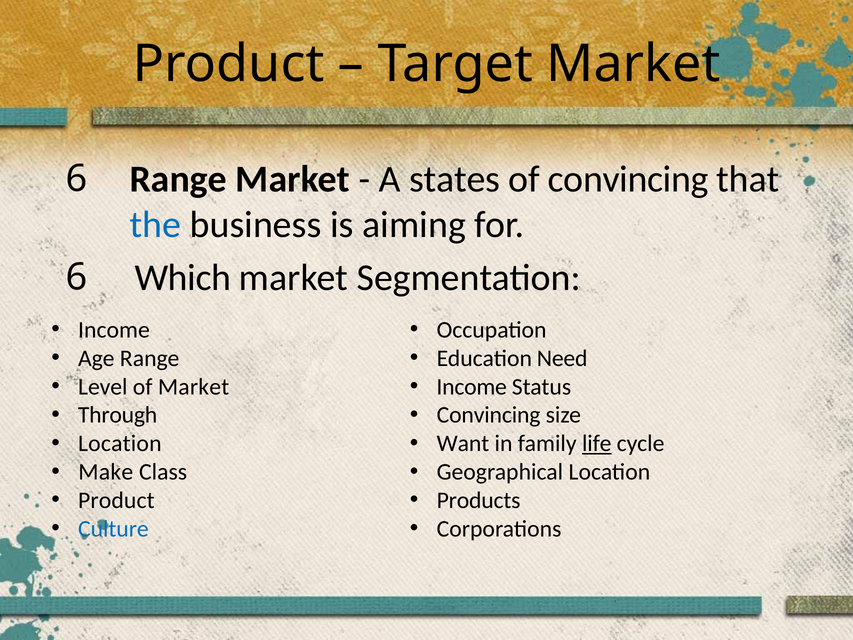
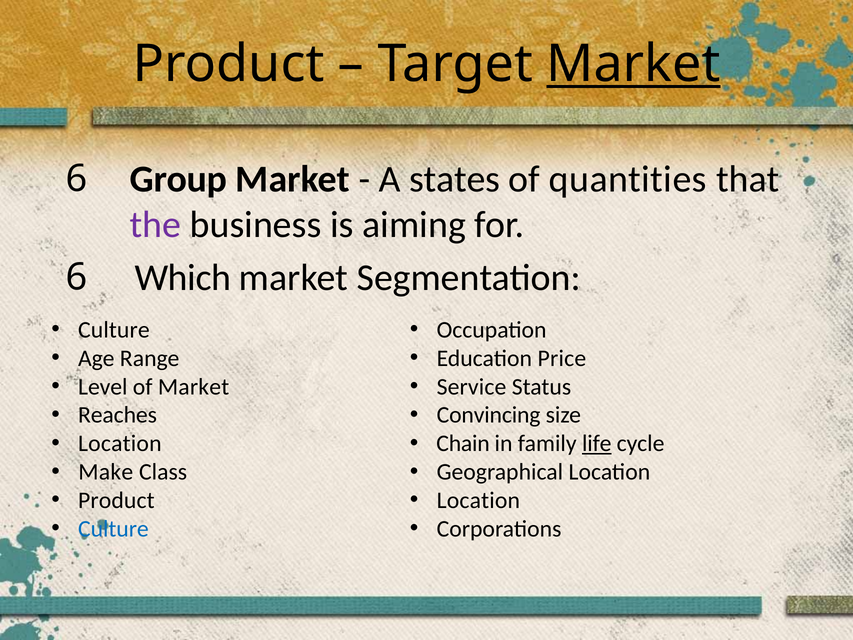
Market at (633, 64) underline: none -> present
Range at (178, 179): Range -> Group
of convincing: convincing -> quantities
the colour: blue -> purple
Income at (114, 330): Income -> Culture
Need: Need -> Price
Income at (472, 387): Income -> Service
Through: Through -> Reaches
Want: Want -> Chain
Products at (479, 500): Products -> Location
